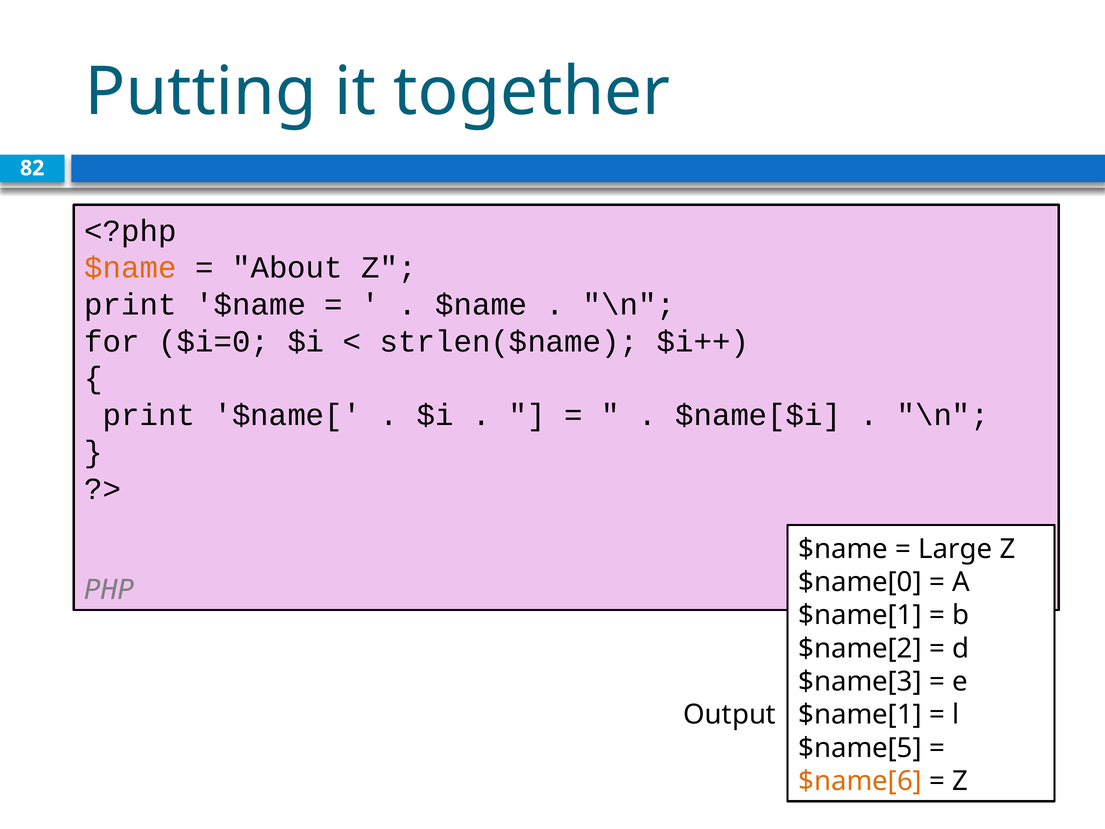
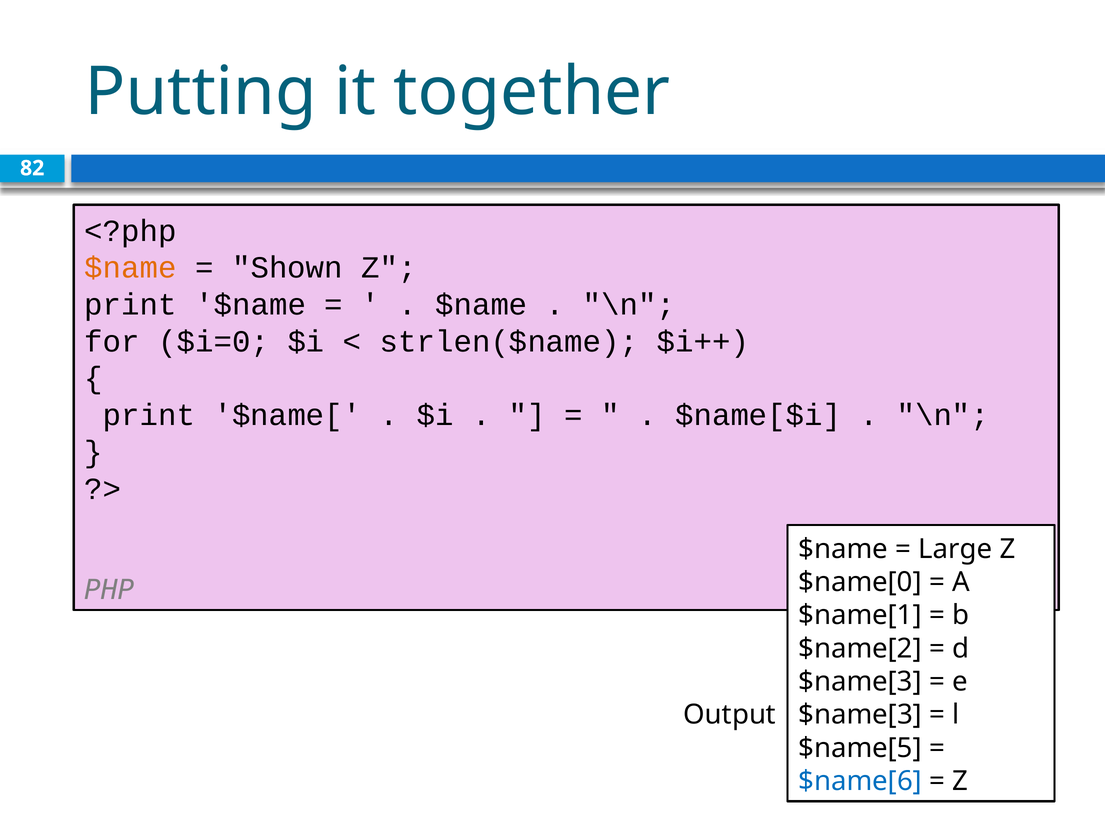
About: About -> Shown
$name[1 at (860, 715): $name[1 -> $name[3
$name[6 colour: orange -> blue
